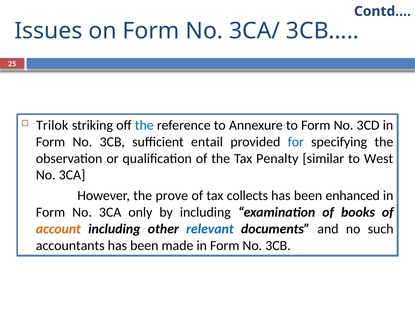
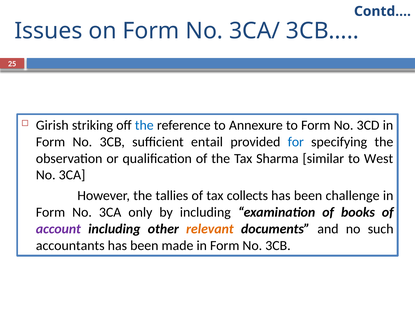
Trilok: Trilok -> Girish
Penalty: Penalty -> Sharma
prove: prove -> tallies
enhanced: enhanced -> challenge
account colour: orange -> purple
relevant colour: blue -> orange
